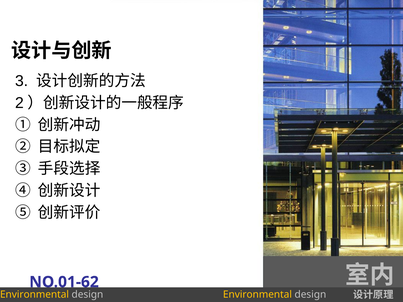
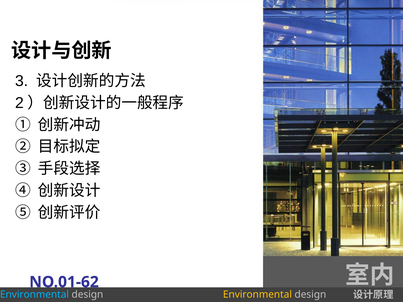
Environmental at (35, 295) colour: yellow -> light blue
